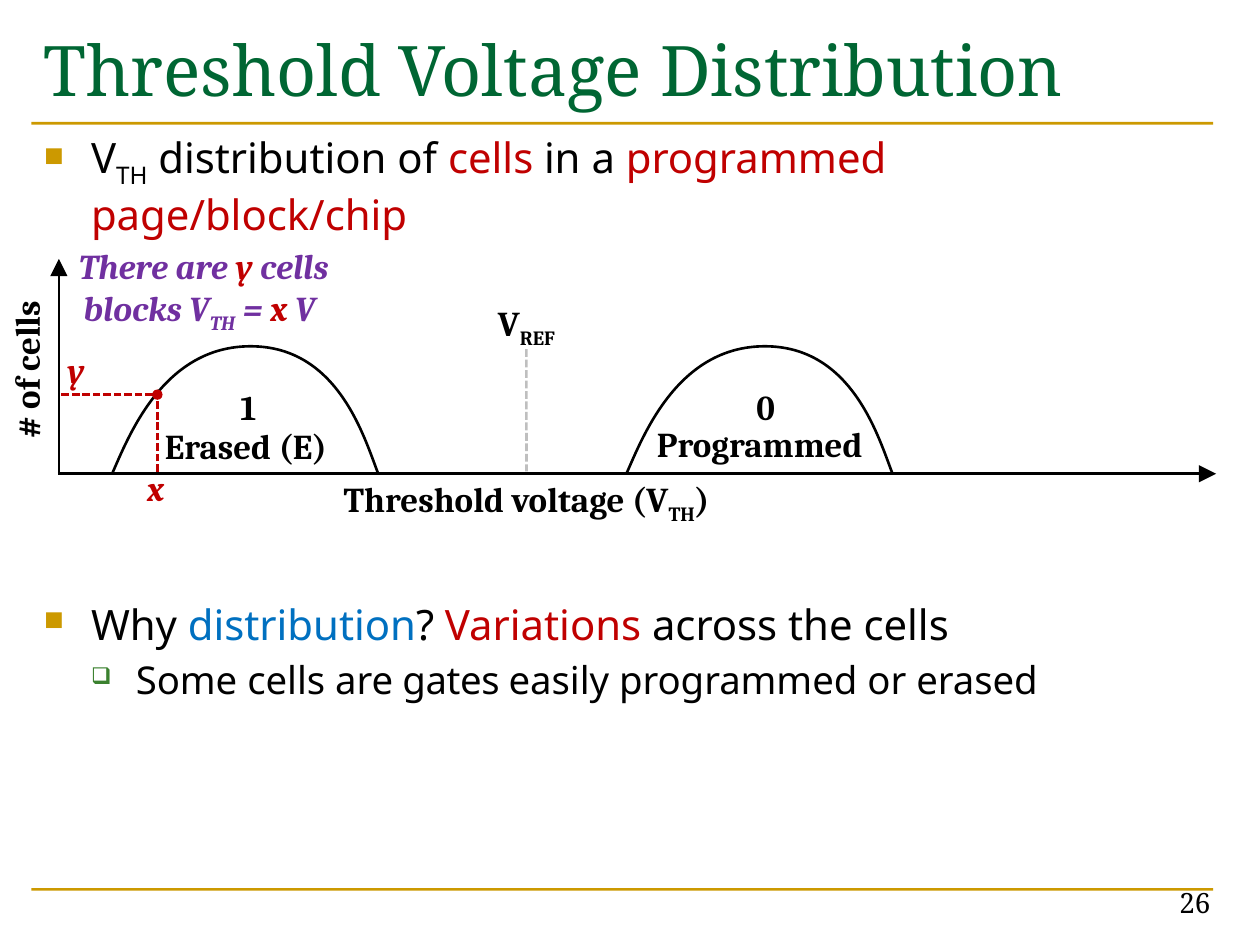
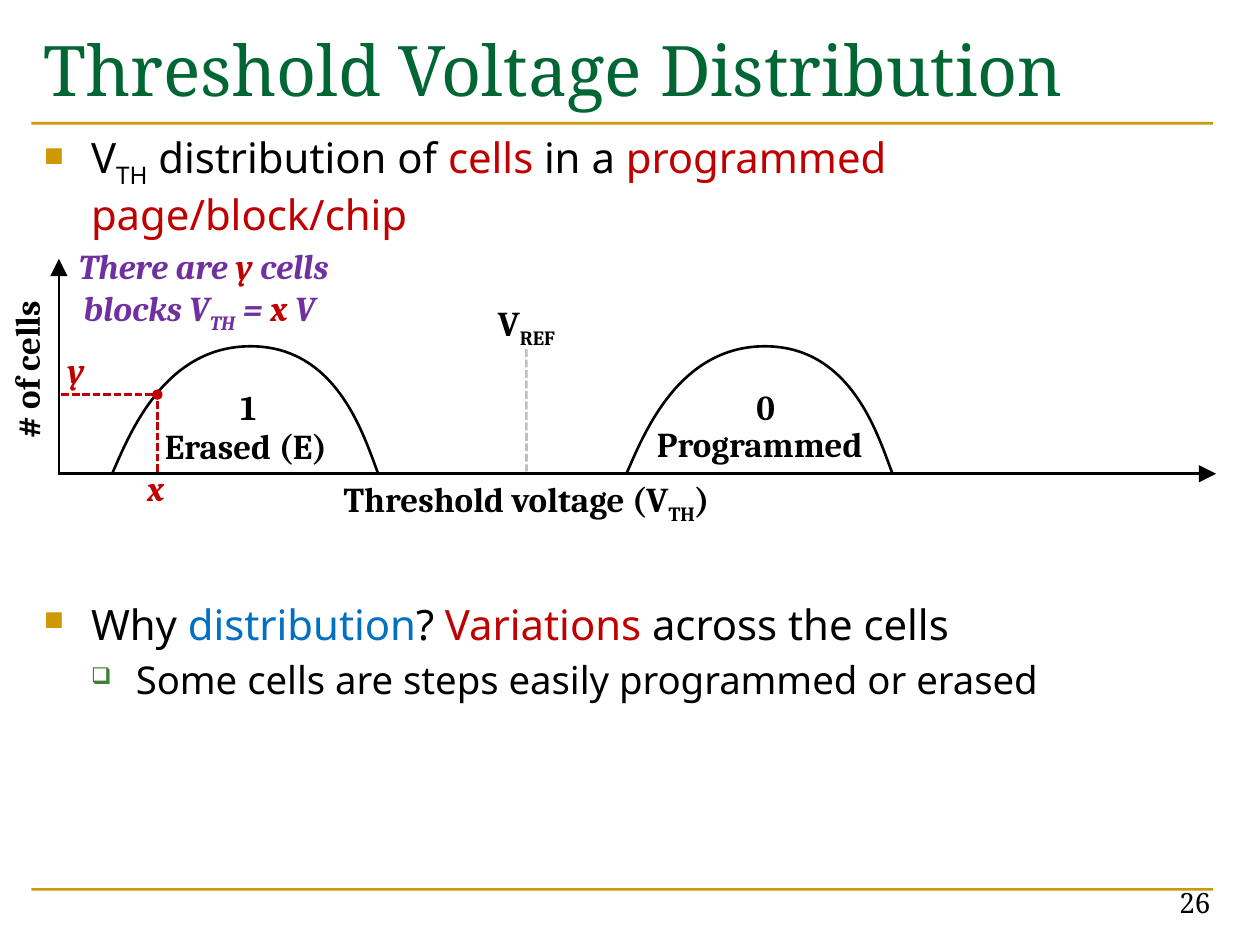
gates: gates -> steps
